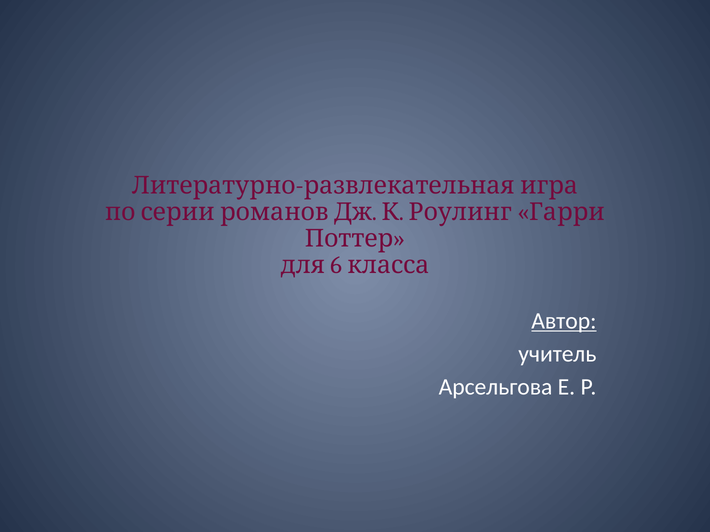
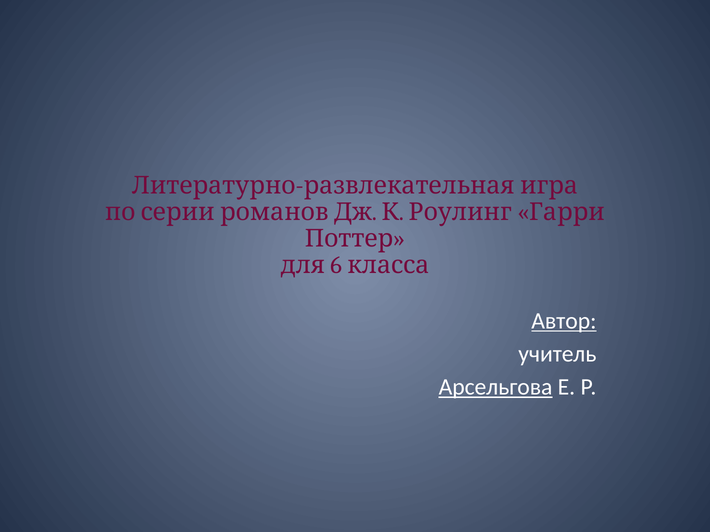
Арсельгова underline: none -> present
